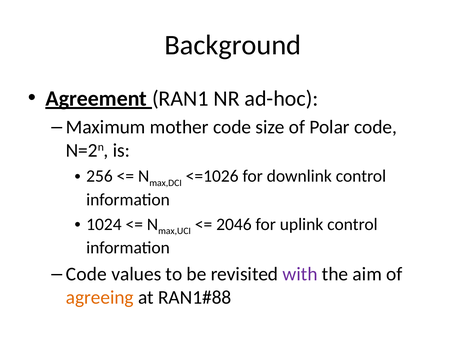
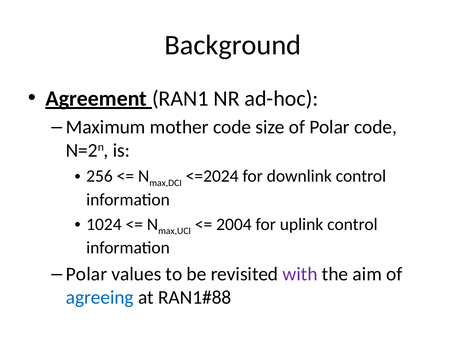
<=1026: <=1026 -> <=2024
2046: 2046 -> 2004
Code at (86, 275): Code -> Polar
agreeing colour: orange -> blue
